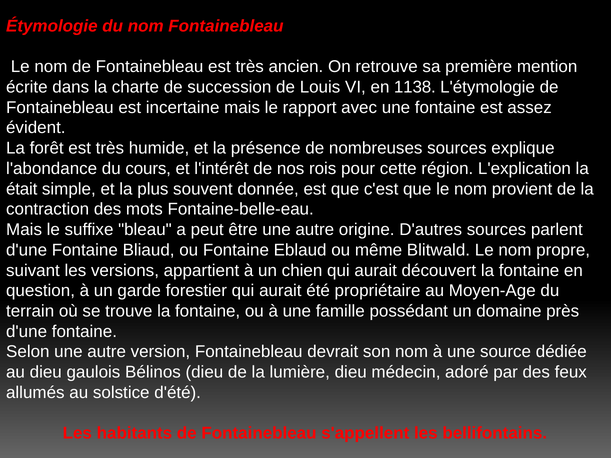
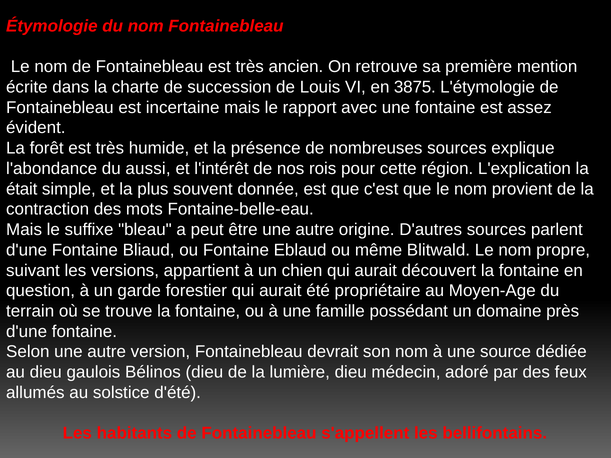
1138: 1138 -> 3875
cours: cours -> aussi
